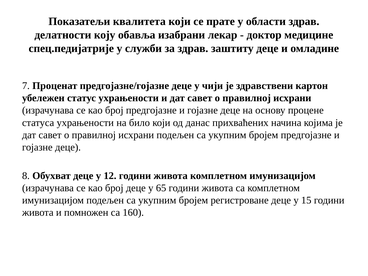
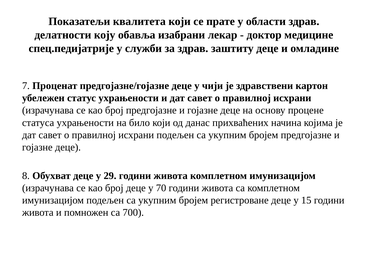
12: 12 -> 29
65: 65 -> 70
160: 160 -> 700
